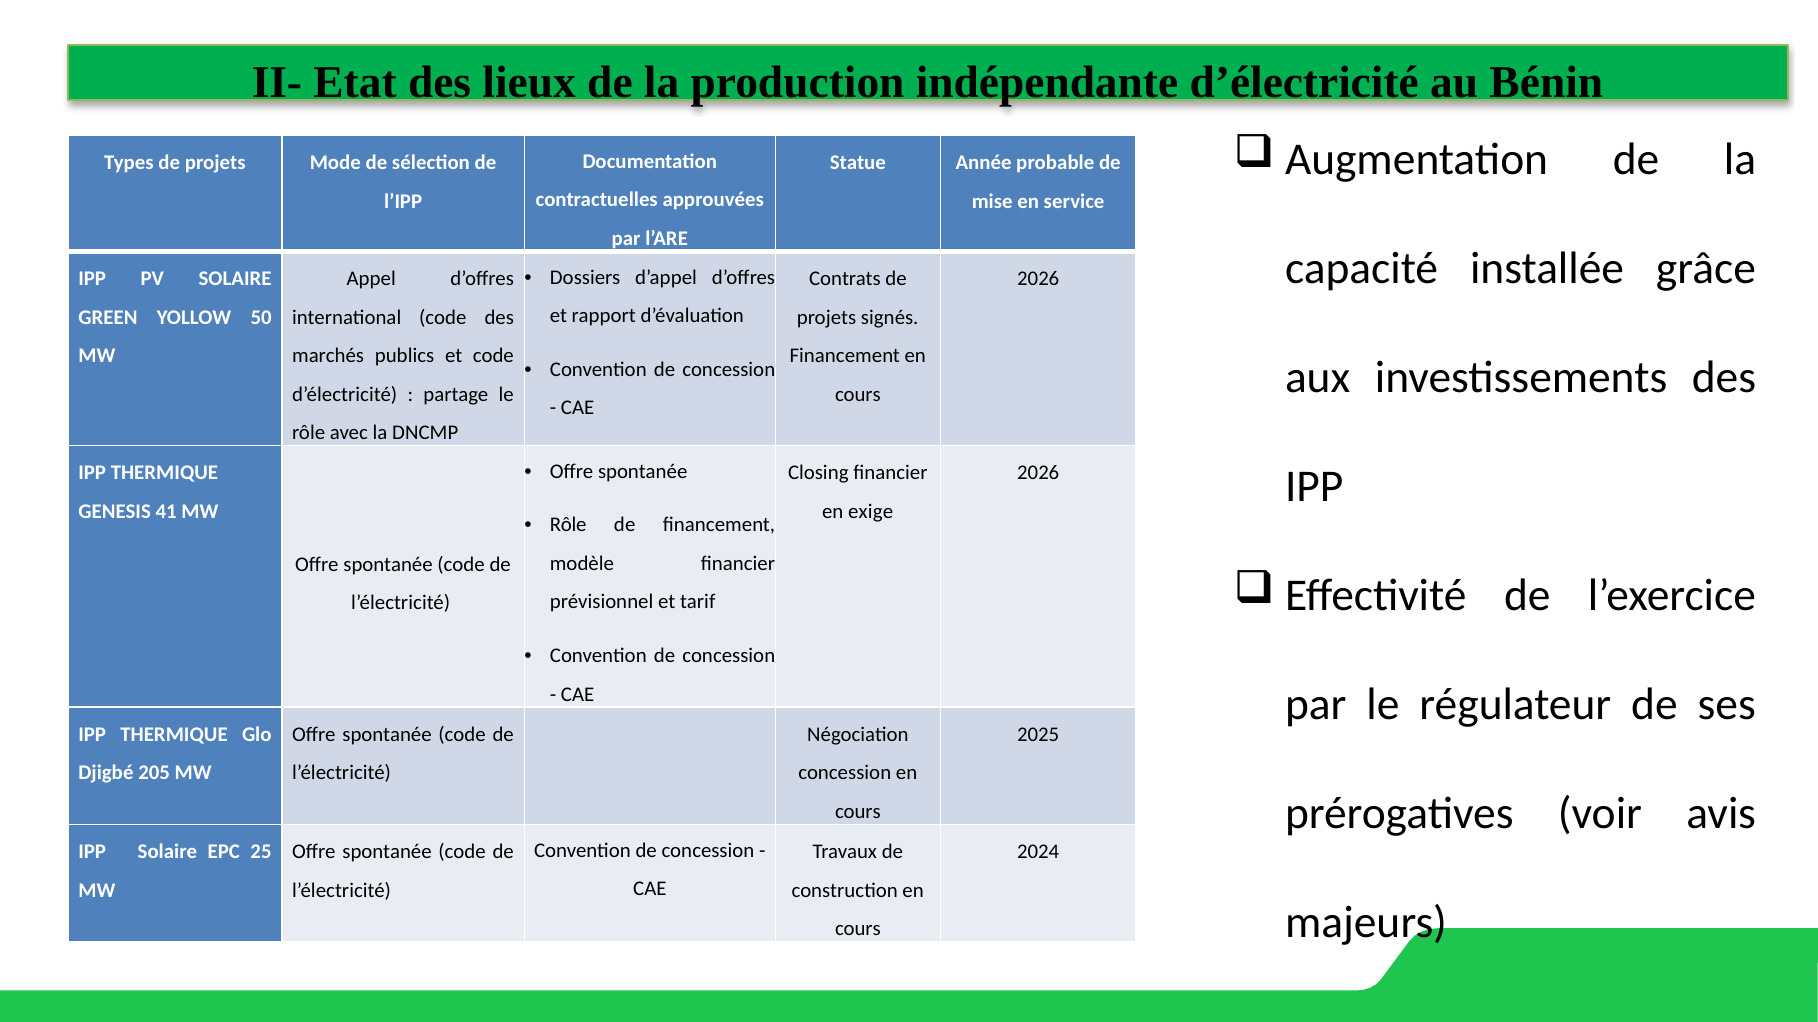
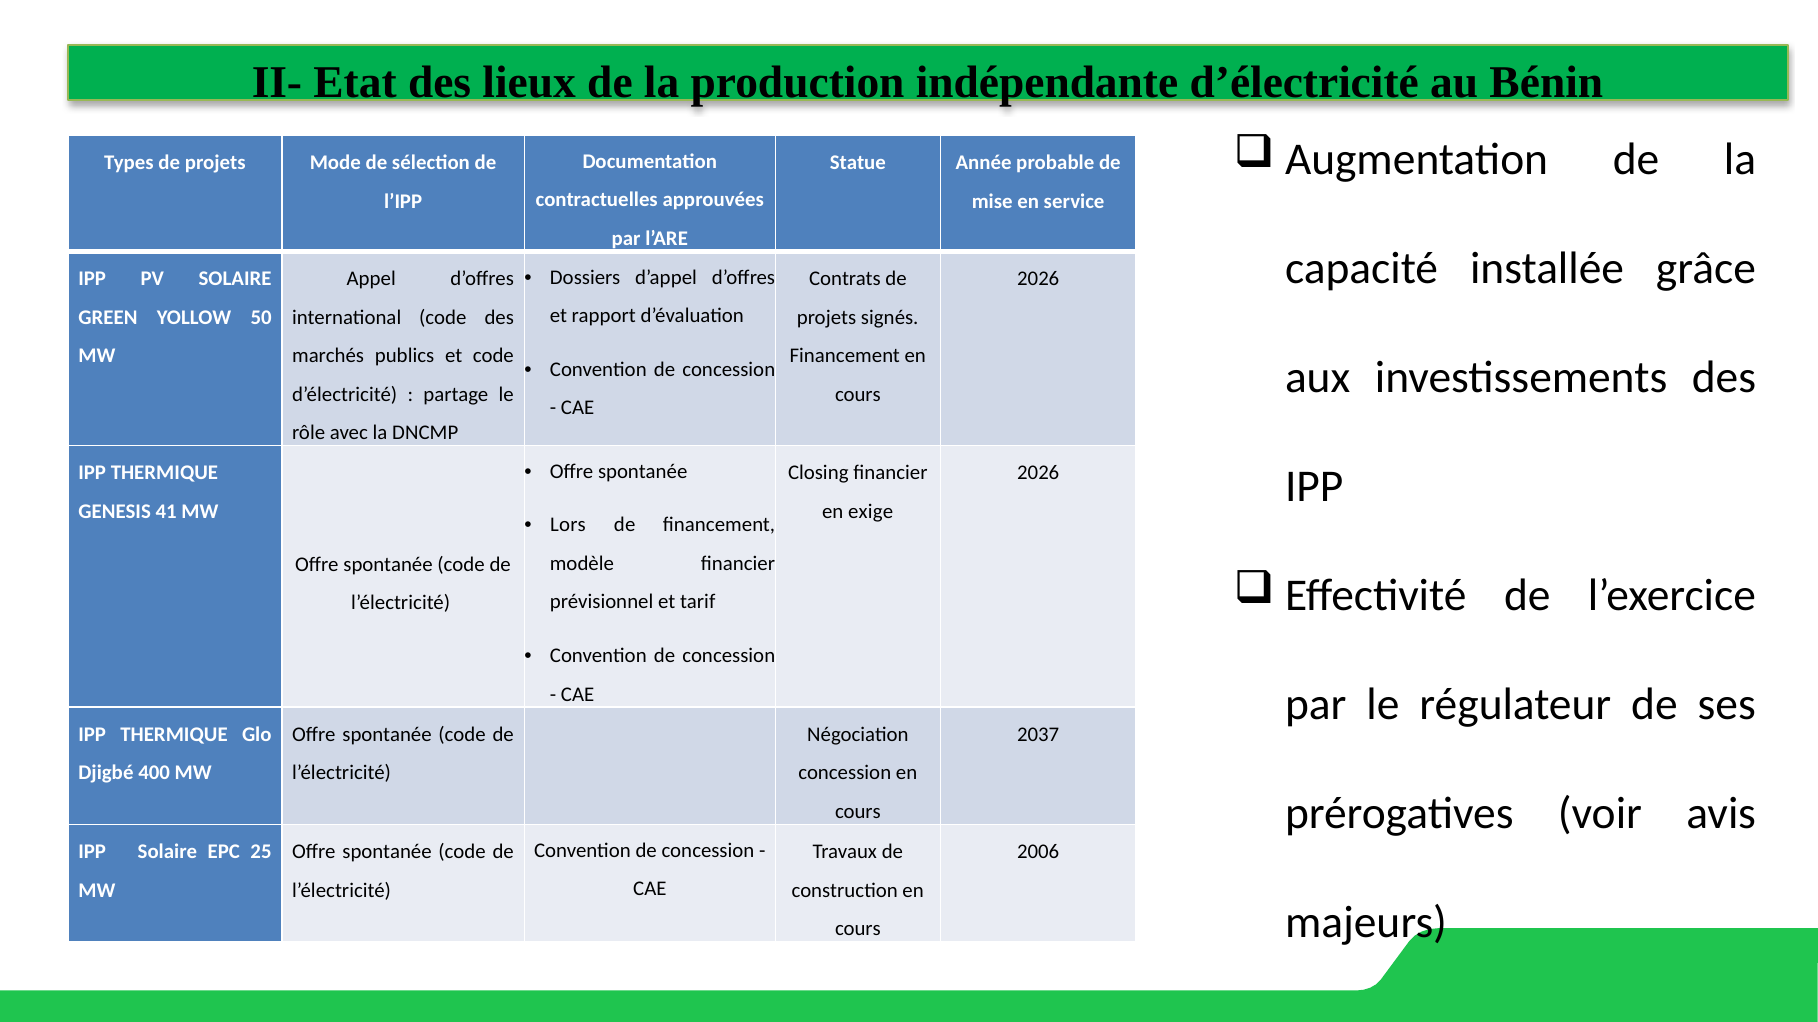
Rôle at (568, 525): Rôle -> Lors
2025: 2025 -> 2037
205: 205 -> 400
2024: 2024 -> 2006
